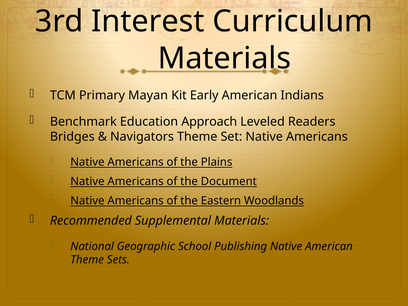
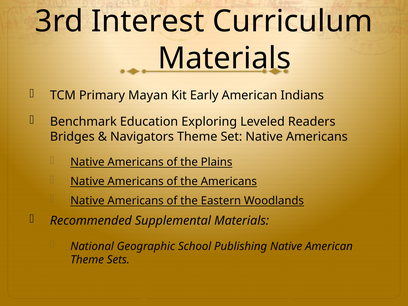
Approach: Approach -> Exploring
the Document: Document -> Americans
